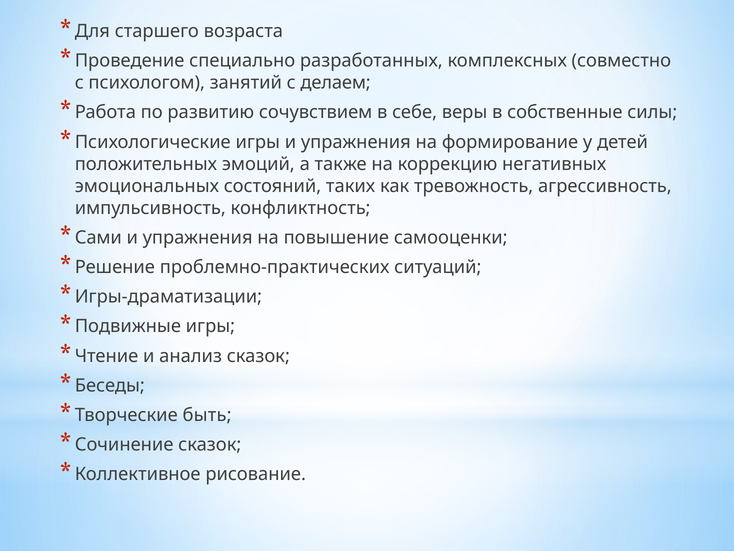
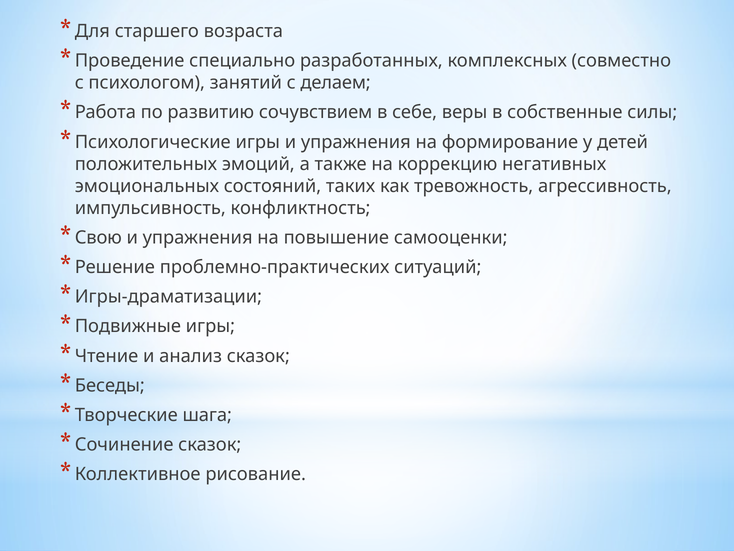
Сами: Сами -> Свою
быть: быть -> шага
